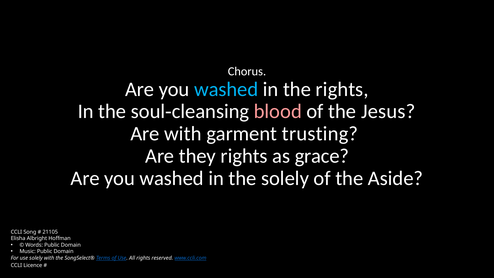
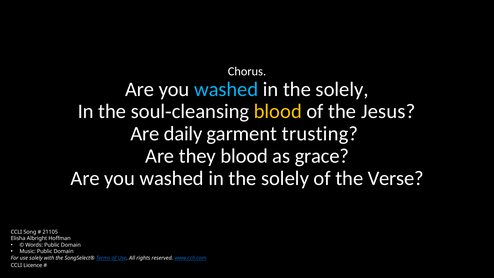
rights at (342, 89): rights -> solely
blood at (278, 111) colour: pink -> yellow
Are with: with -> daily
they rights: rights -> blood
Aside: Aside -> Verse
